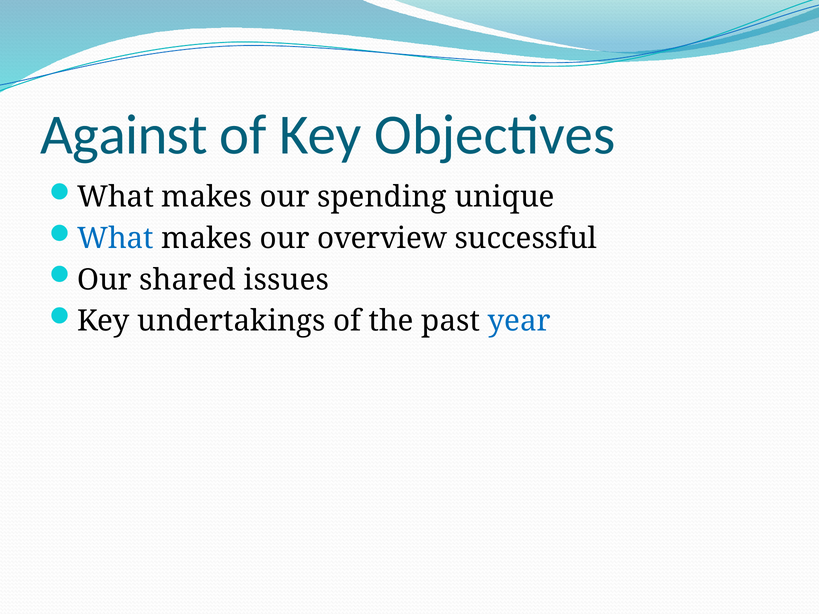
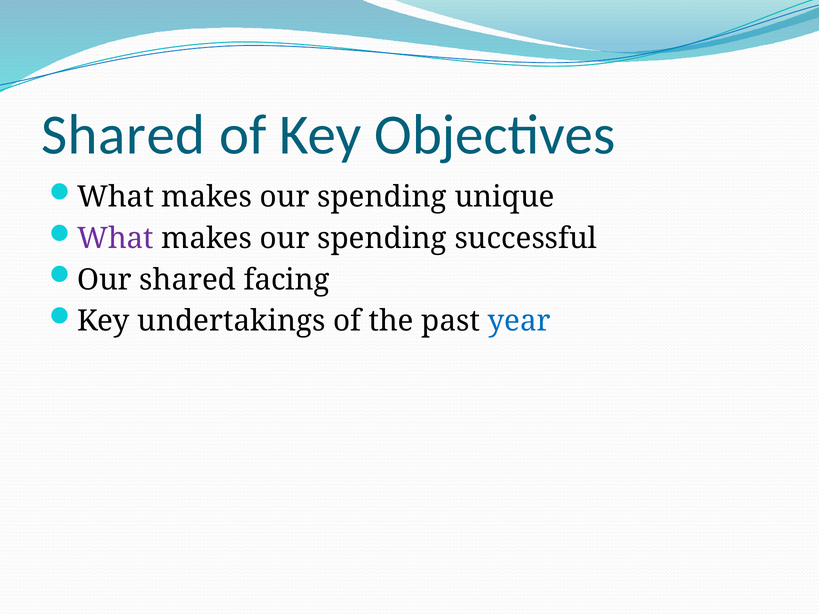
Against at (124, 135): Against -> Shared
What at (116, 239) colour: blue -> purple
overview at (382, 239): overview -> spending
issues: issues -> facing
